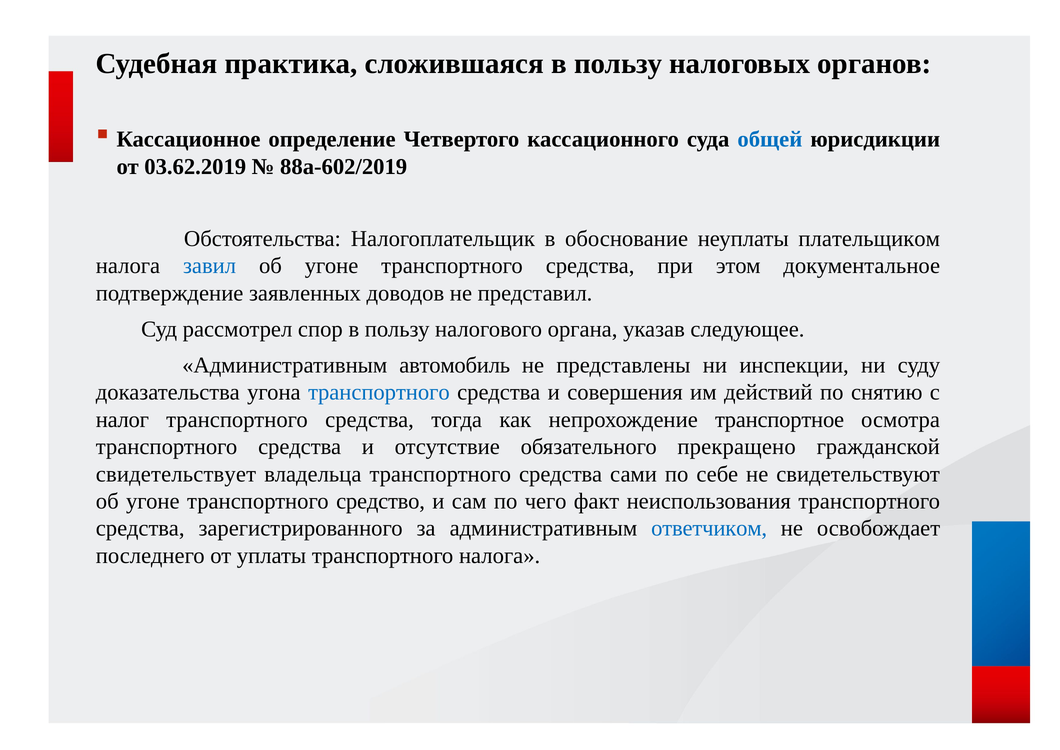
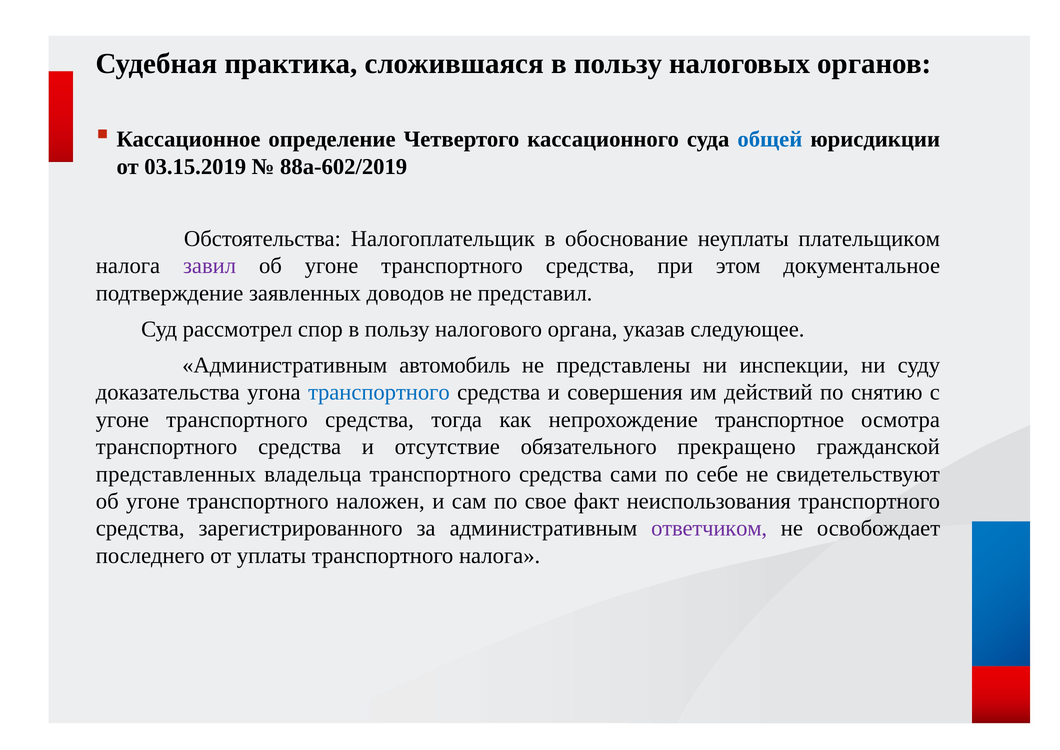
03.62.2019: 03.62.2019 -> 03.15.2019
завил colour: blue -> purple
налог at (122, 419): налог -> угоне
свидетельствует: свидетельствует -> представленных
средство: средство -> наложен
чего: чего -> свое
ответчиком colour: blue -> purple
